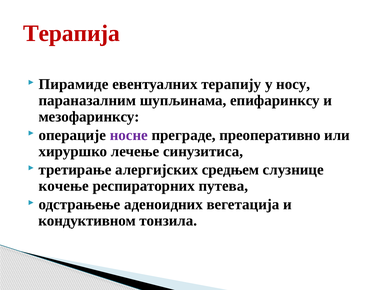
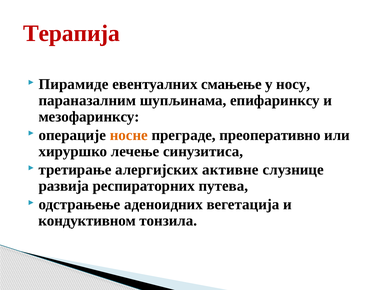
терапију: терапију -> смањење
носне colour: purple -> orange
средњем: средњем -> активне
кочење: кочење -> развија
